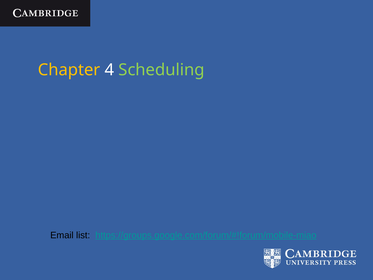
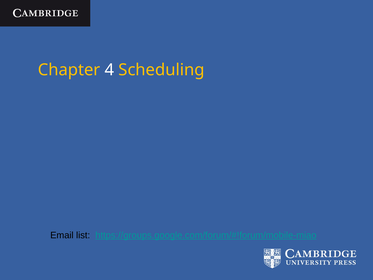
Scheduling colour: light green -> yellow
